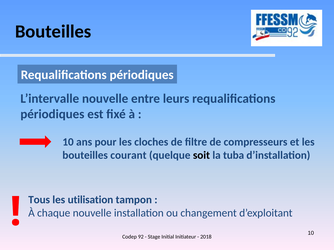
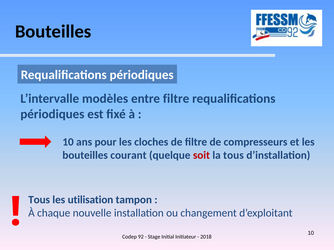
L’intervalle nouvelle: nouvelle -> modèles
entre leurs: leurs -> filtre
soit colour: black -> red
la tuba: tuba -> tous
